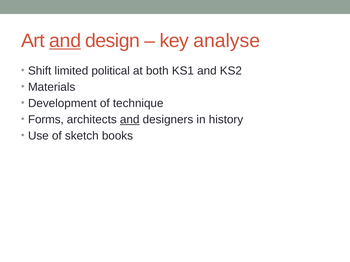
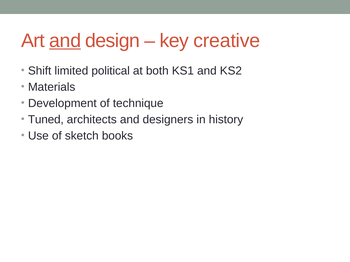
analyse: analyse -> creative
Forms: Forms -> Tuned
and at (130, 120) underline: present -> none
